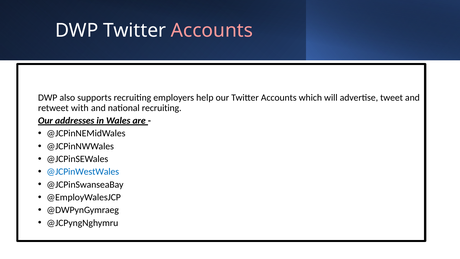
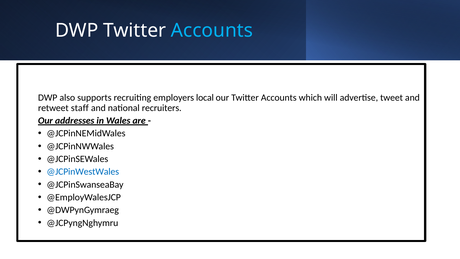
Accounts at (212, 30) colour: pink -> light blue
help: help -> local
with: with -> staff
national recruiting: recruiting -> recruiters
